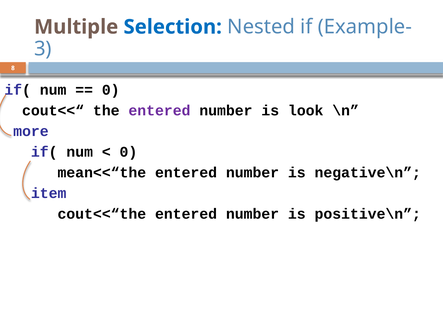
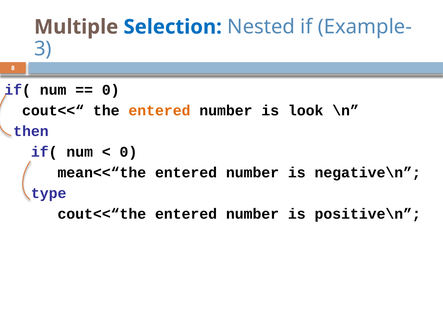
entered at (159, 110) colour: purple -> orange
more: more -> then
item: item -> type
